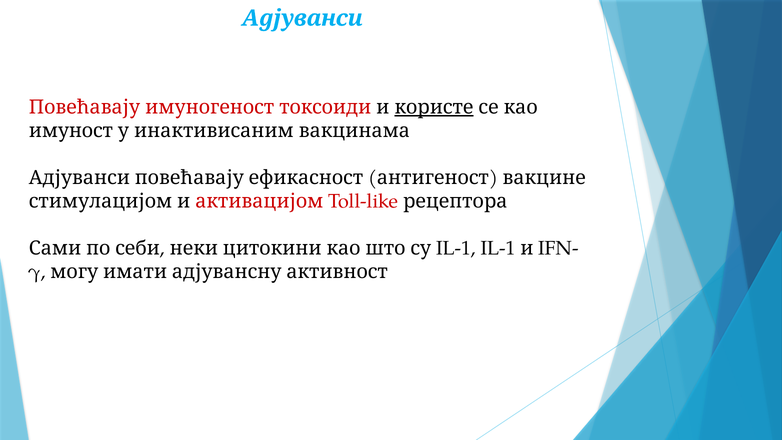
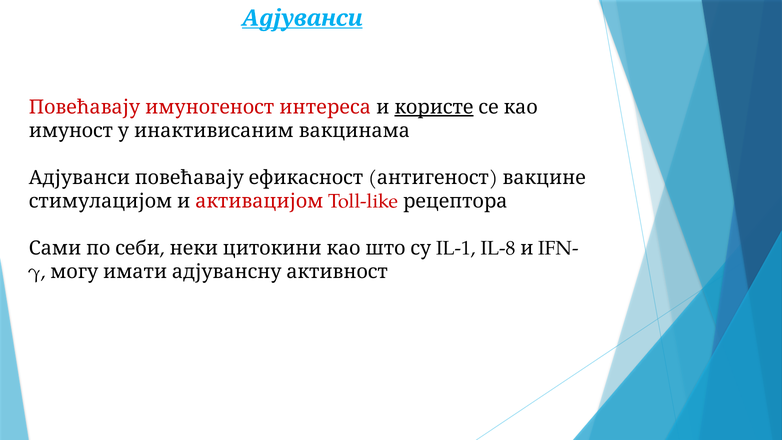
Адјуванси underline: none -> present
токсоиди: токсоиди -> интереса
IL-1 IL-1: IL-1 -> IL-8
